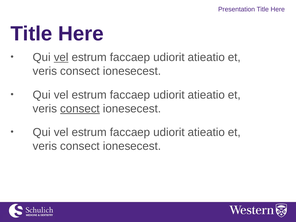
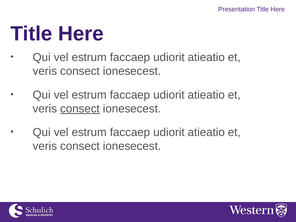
vel at (61, 57) underline: present -> none
